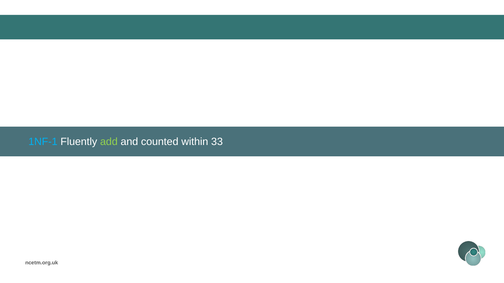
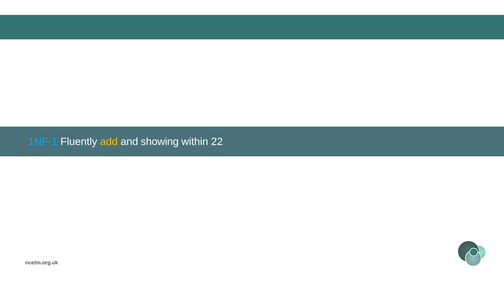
add colour: light green -> yellow
counted: counted -> showing
33: 33 -> 22
